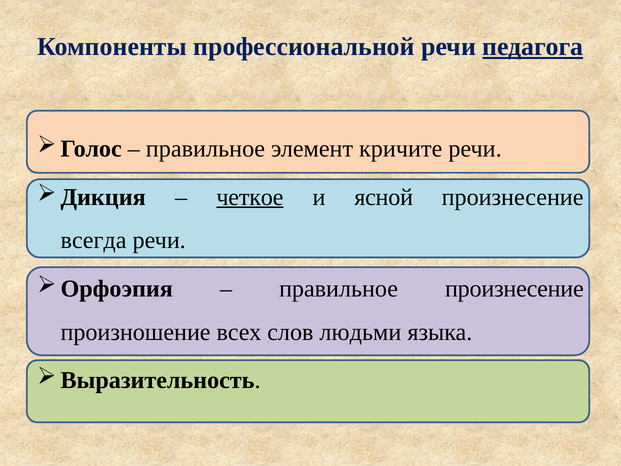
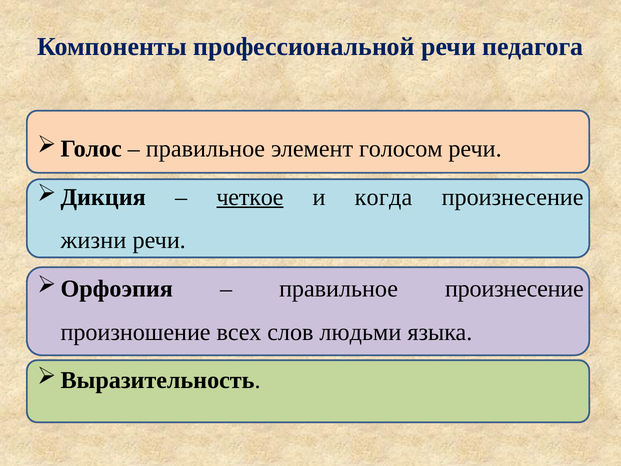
педагога underline: present -> none
кричите: кричите -> голосом
ясной: ясной -> когда
всегда: всегда -> жизни
